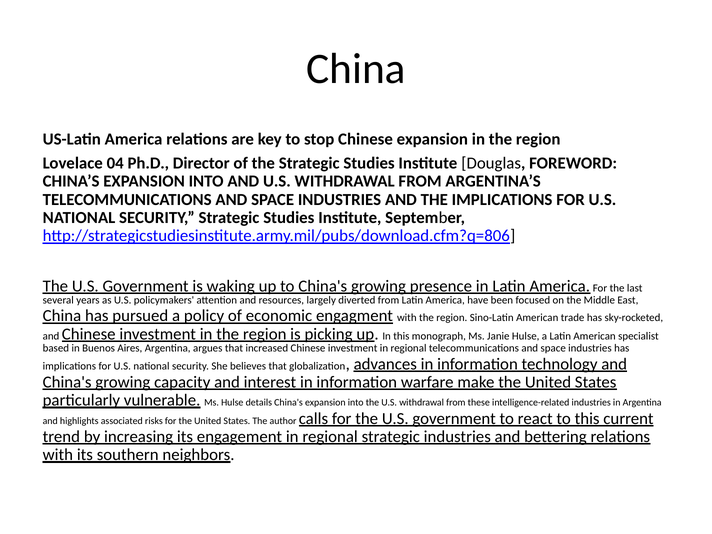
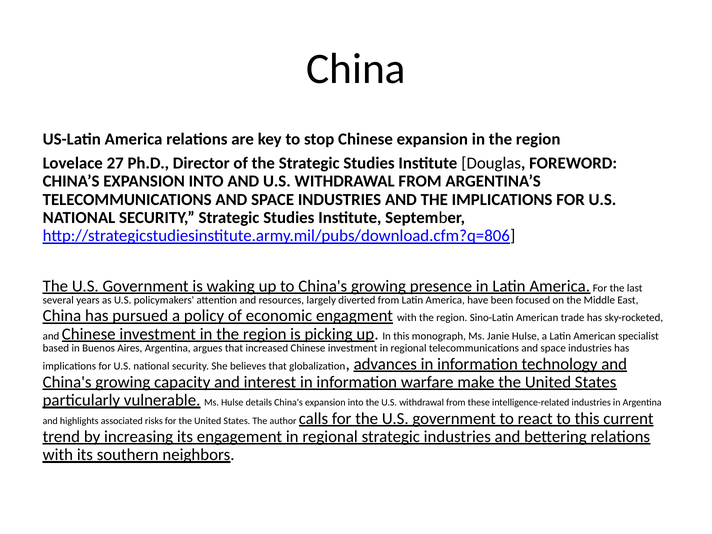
04: 04 -> 27
